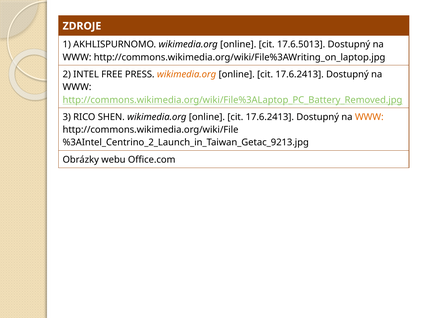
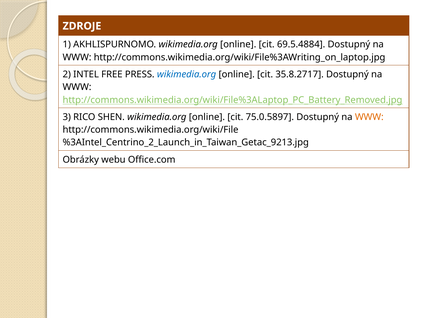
17.6.5013: 17.6.5013 -> 69.5.4884
wikimedia.org at (187, 74) colour: orange -> blue
17.6.2413 at (300, 74): 17.6.2413 -> 35.8.2717
17.6.2413 at (270, 117): 17.6.2413 -> 75.0.5897
